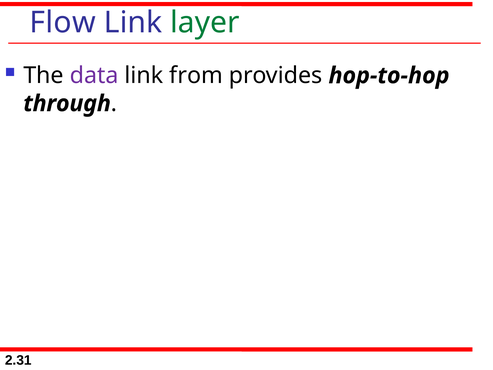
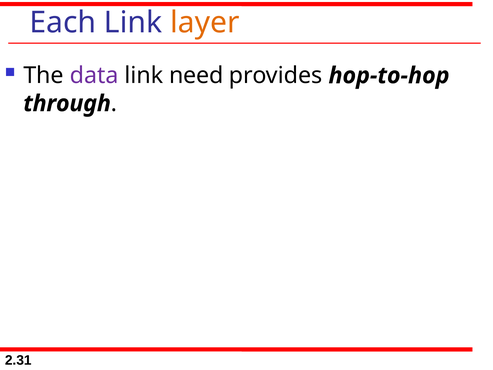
Flow: Flow -> Each
layer colour: green -> orange
from: from -> need
